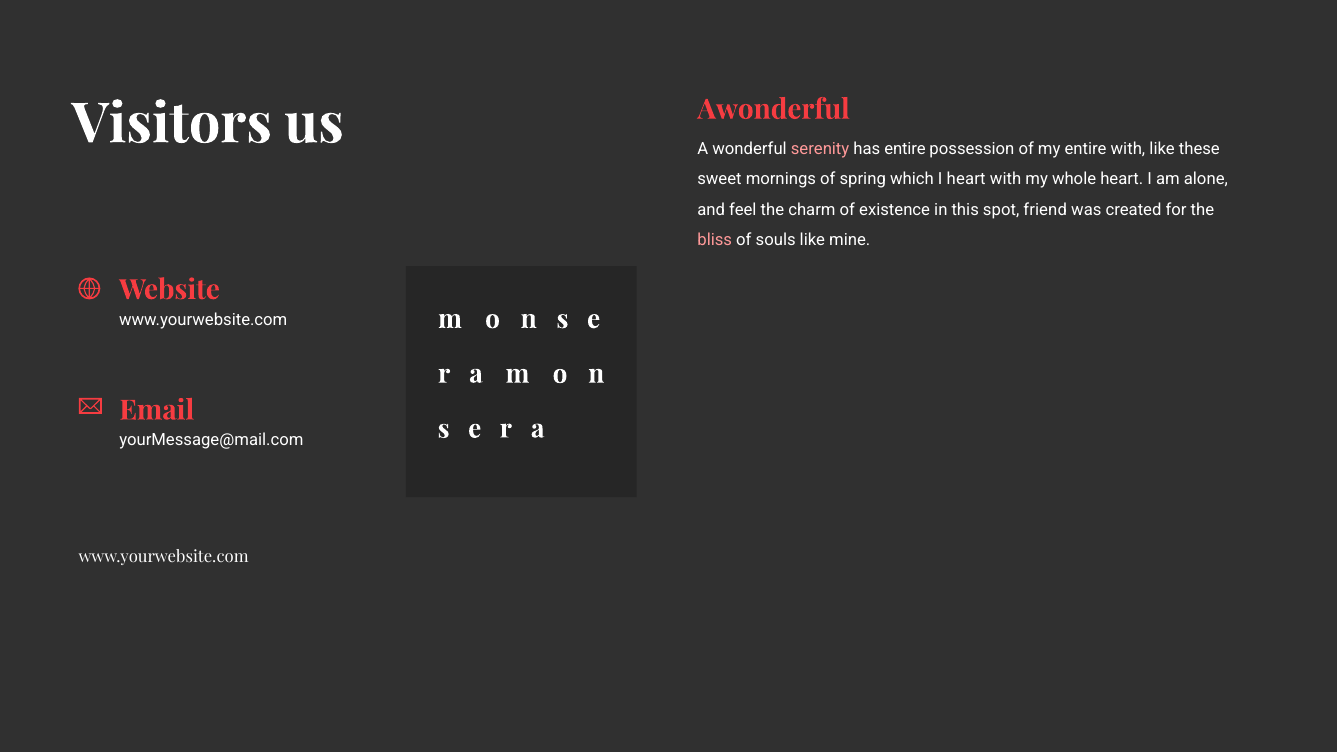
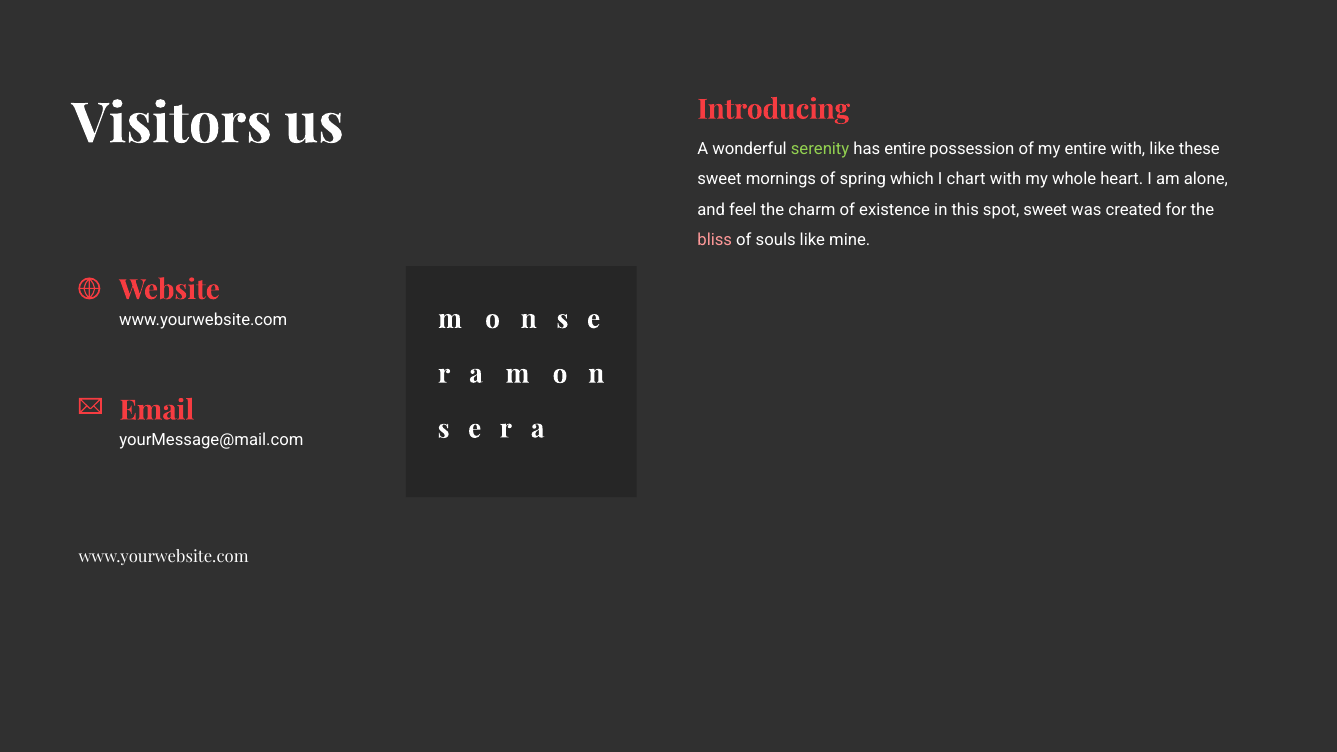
Awonderful: Awonderful -> Introducing
serenity colour: pink -> light green
I heart: heart -> chart
spot friend: friend -> sweet
